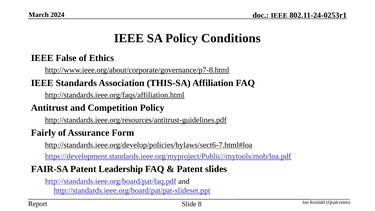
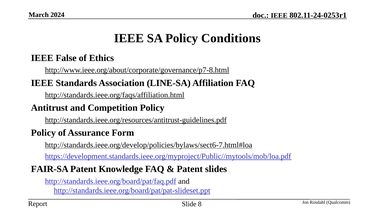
THIS-SA: THIS-SA -> LINE-SA
Fairly at (43, 133): Fairly -> Policy
Leadership: Leadership -> Knowledge
